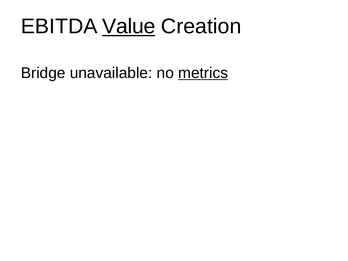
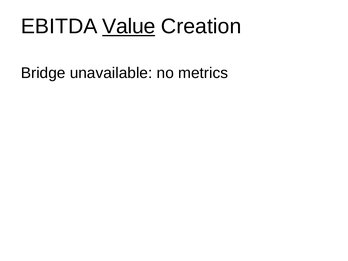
metrics underline: present -> none
